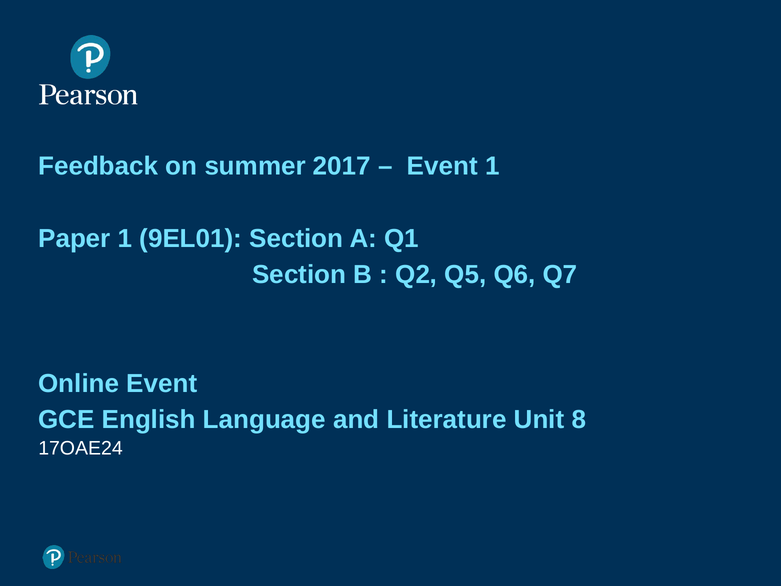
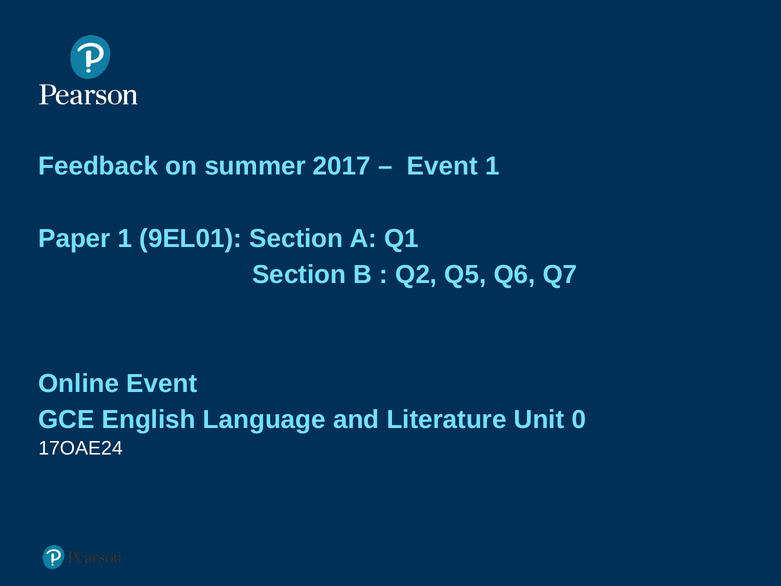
8: 8 -> 0
